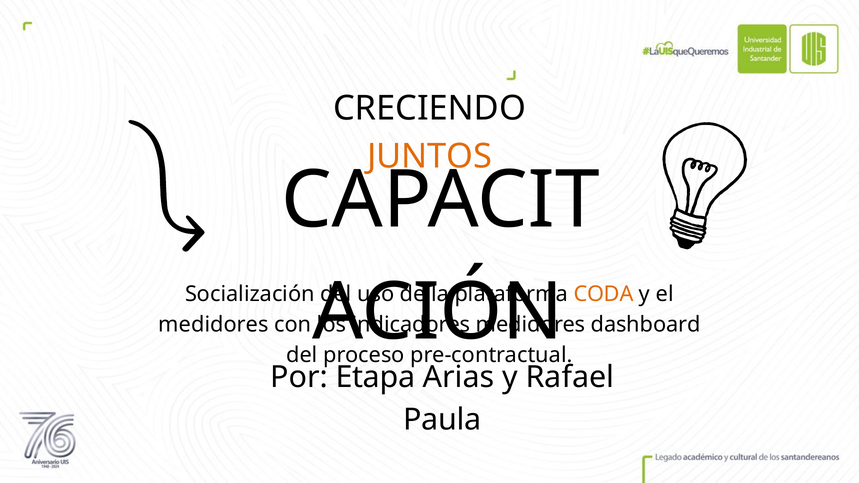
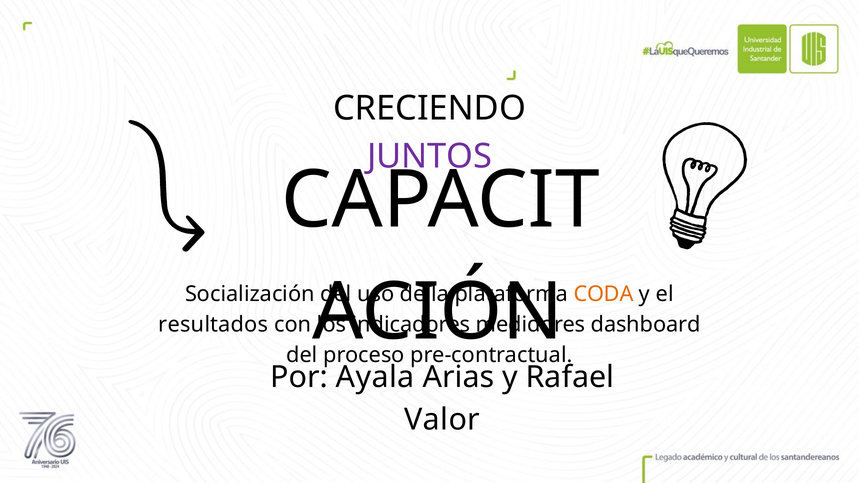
JUNTOS colour: orange -> purple
medidores at (213, 325): medidores -> resultados
Etapa: Etapa -> Ayala
Paula: Paula -> Valor
